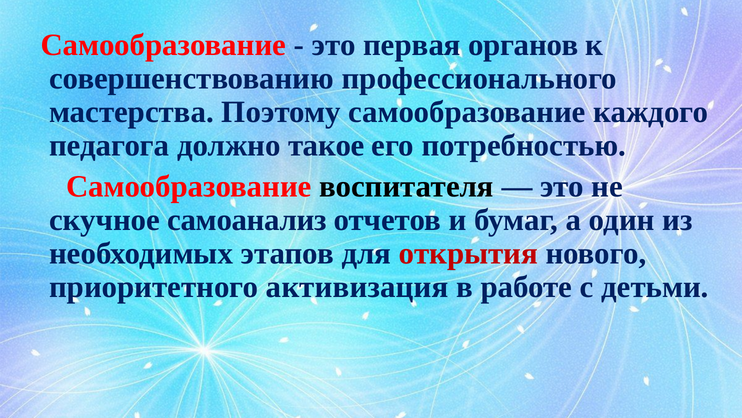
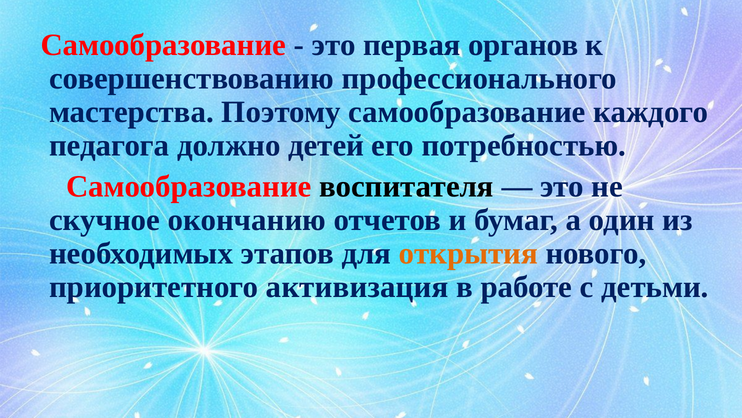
такое: такое -> детей
самоанализ: самоанализ -> окончанию
открытия colour: red -> orange
